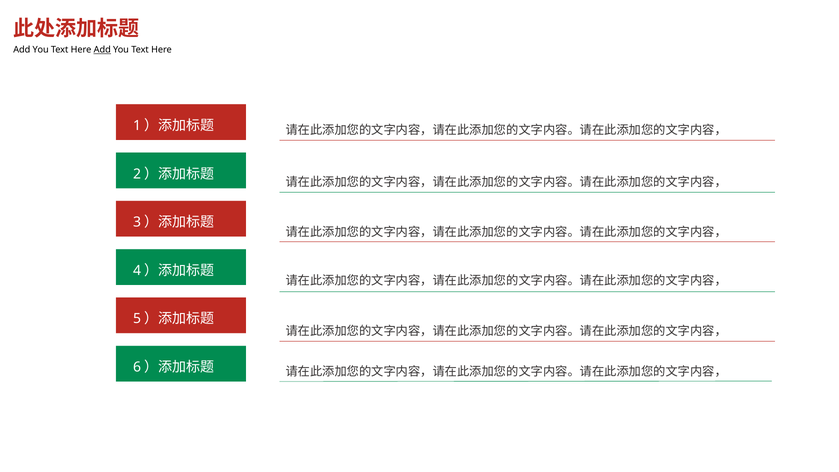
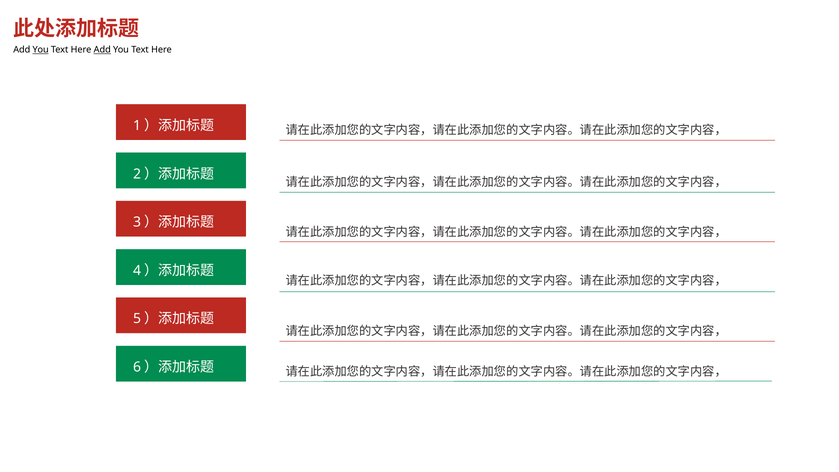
You at (41, 50) underline: none -> present
